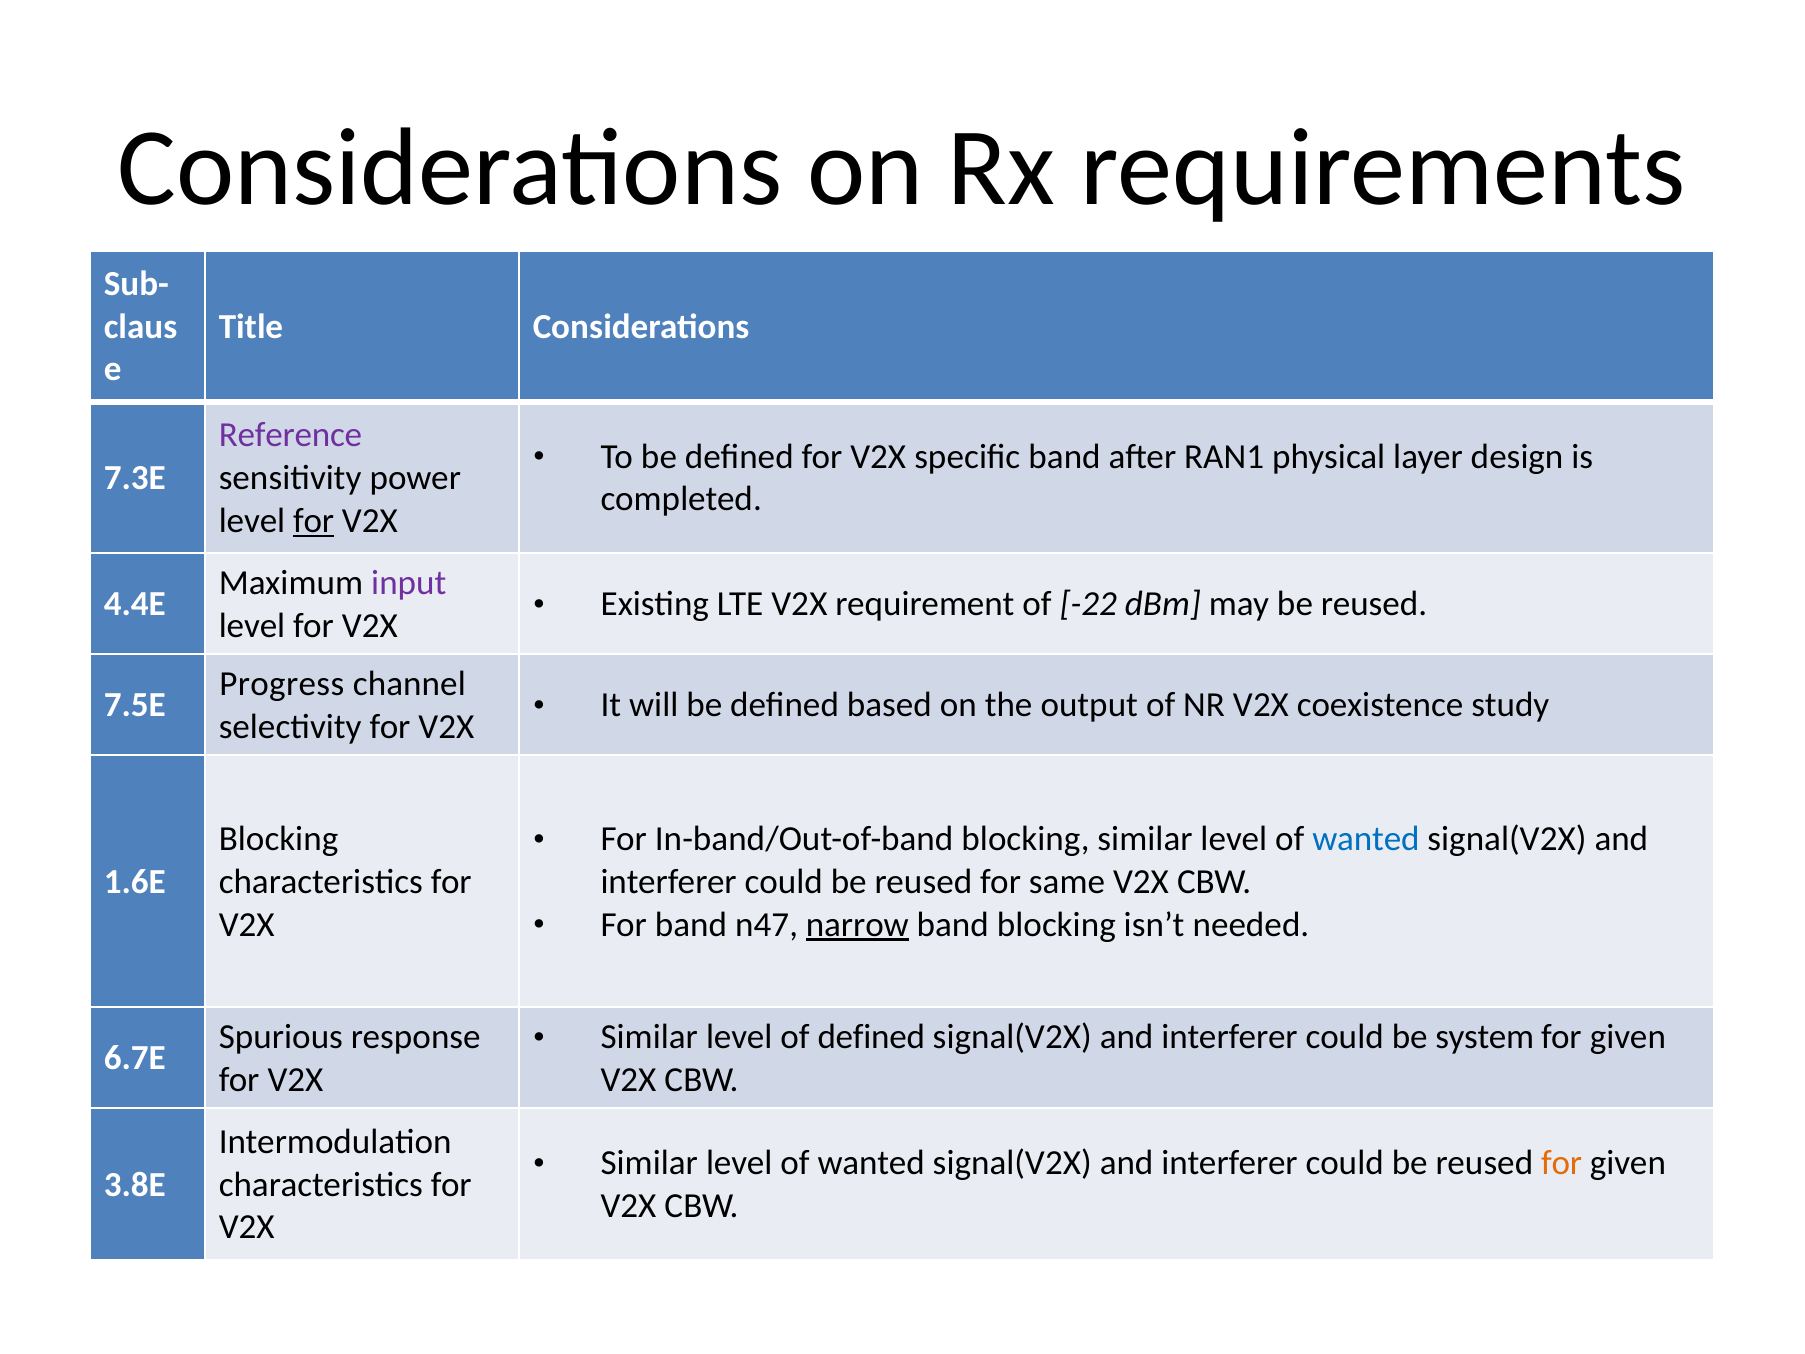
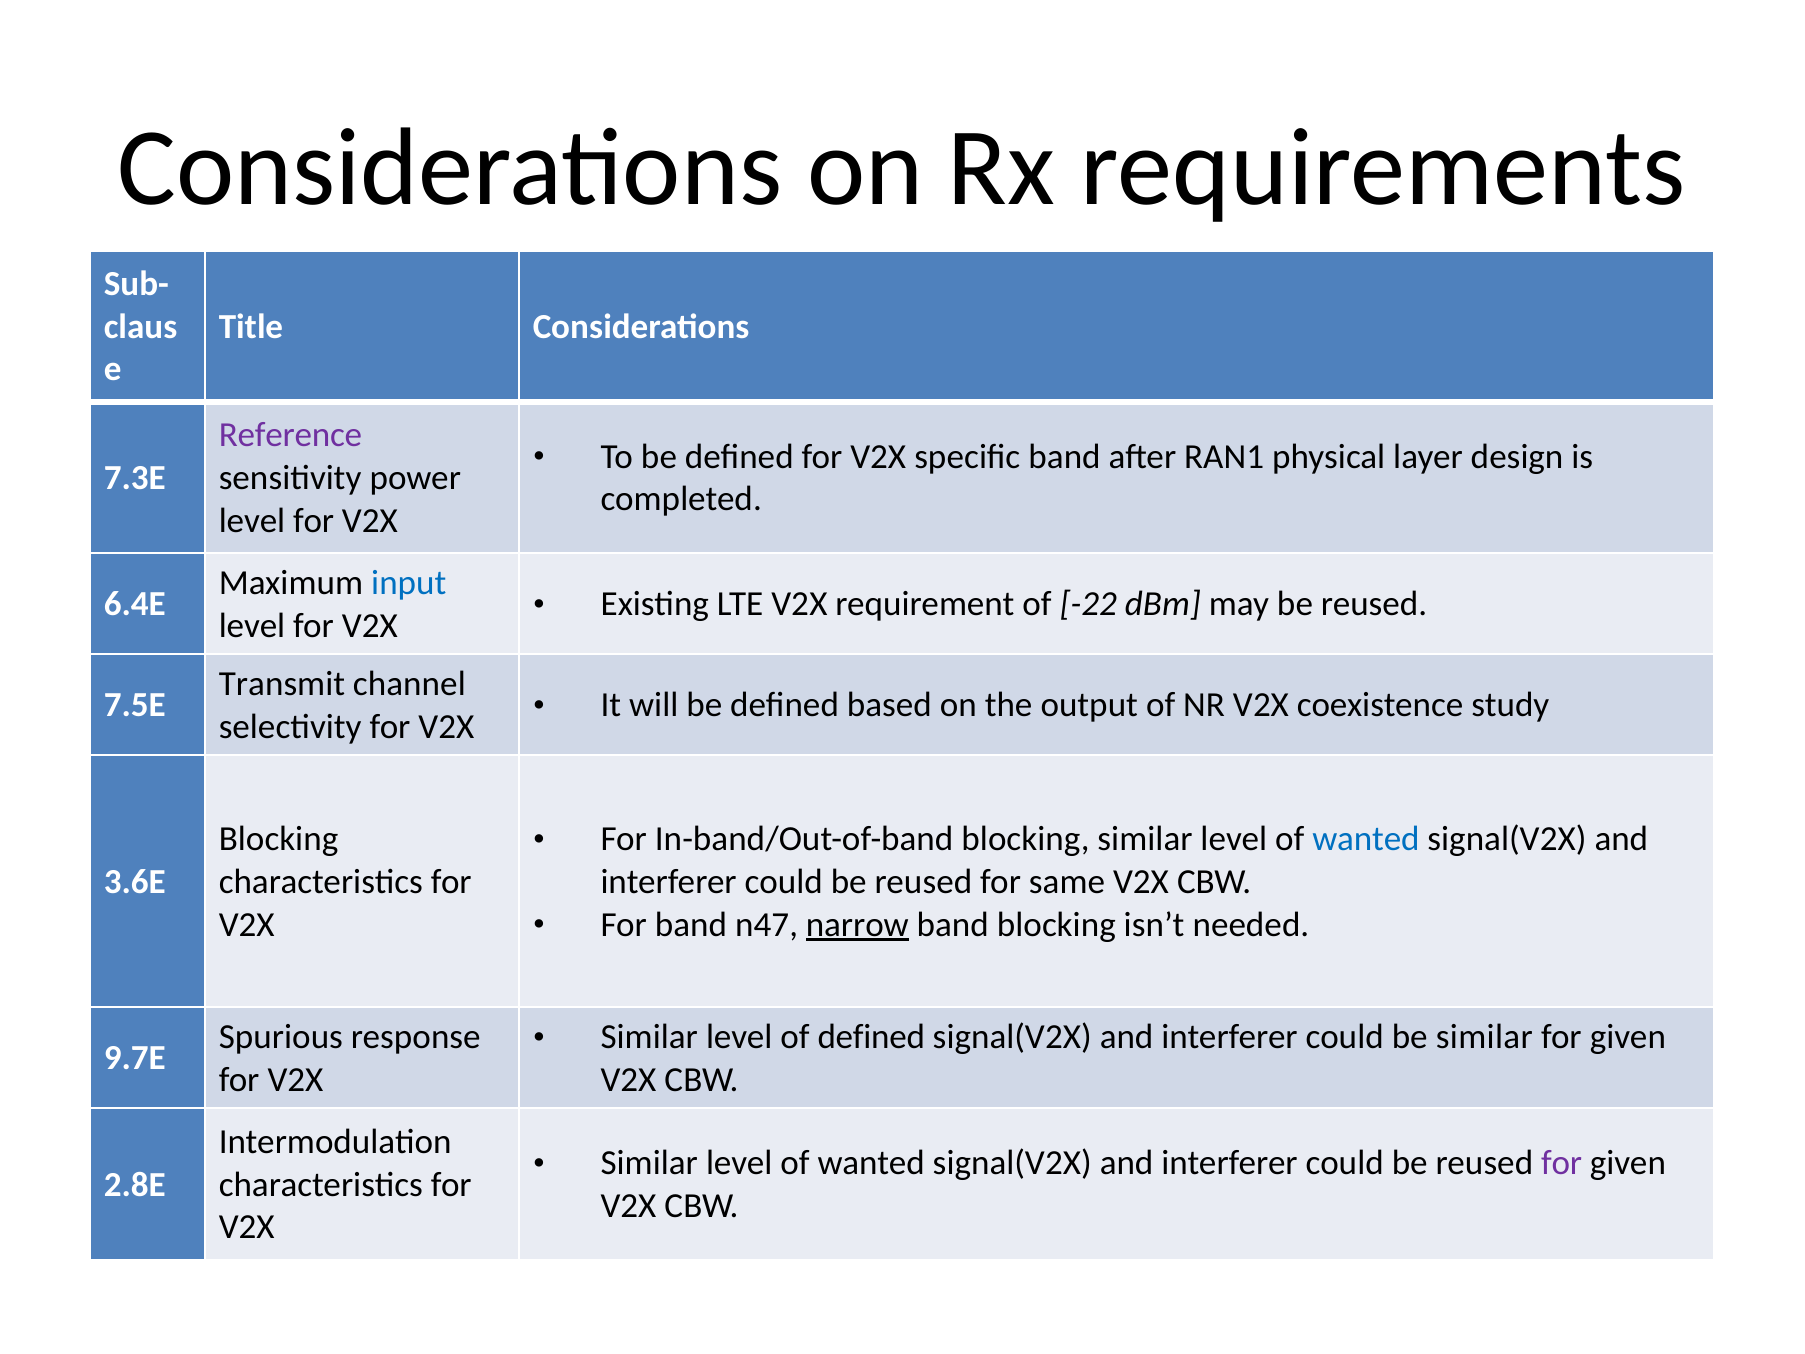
for at (314, 521) underline: present -> none
input colour: purple -> blue
4.4E: 4.4E -> 6.4E
Progress: Progress -> Transmit
1.6E: 1.6E -> 3.6E
be system: system -> similar
6.7E: 6.7E -> 9.7E
for at (1562, 1163) colour: orange -> purple
3.8E: 3.8E -> 2.8E
